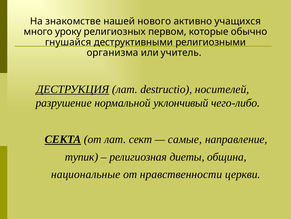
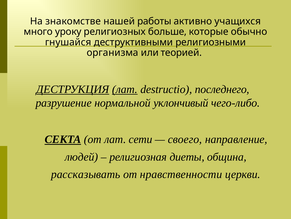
нового: нового -> работы
первом: первом -> больше
учитель: учитель -> теорией
лат at (125, 89) underline: none -> present
носителей: носителей -> последнего
сект: сект -> сети
самые: самые -> своего
тупик: тупик -> людей
национальные: национальные -> рассказывать
